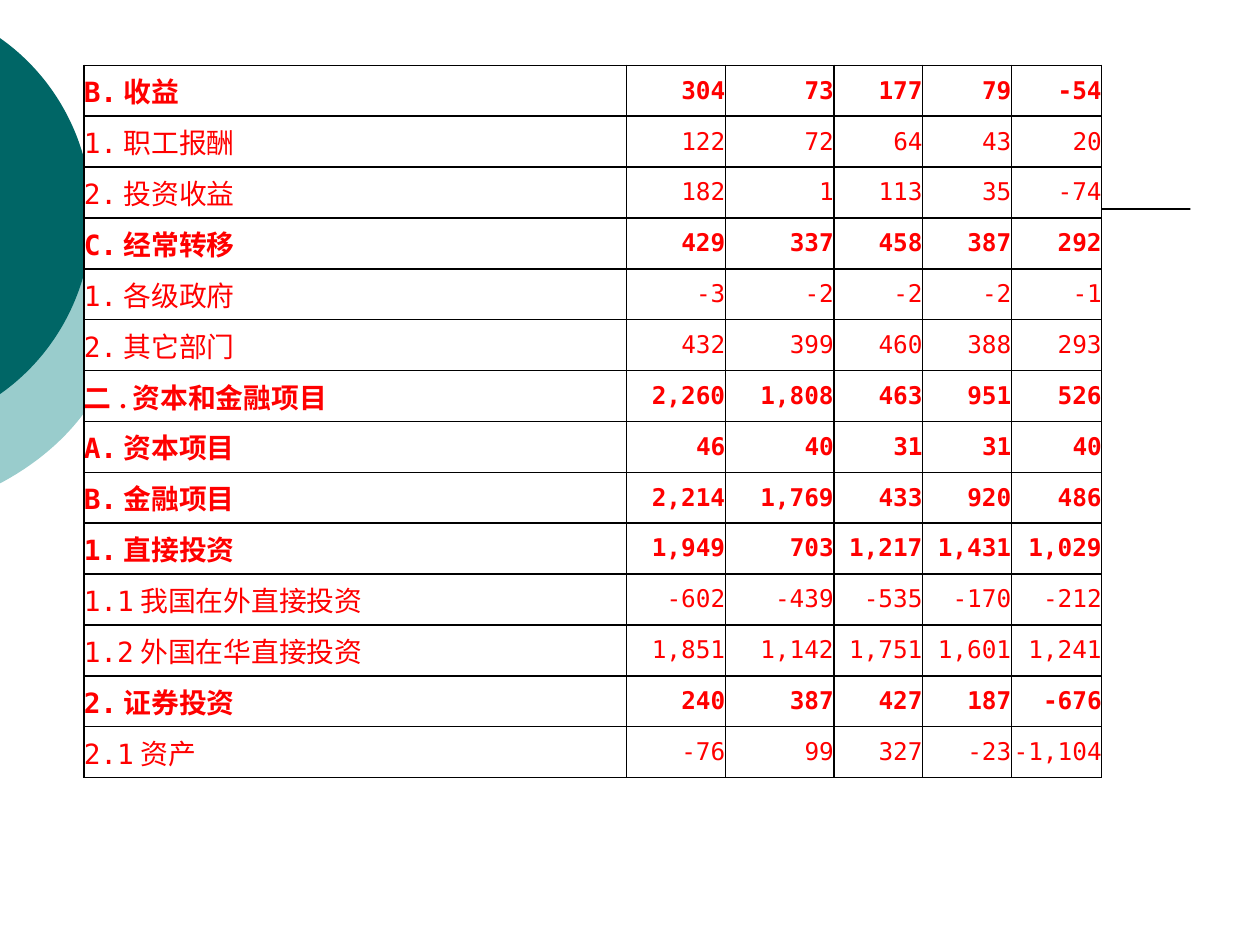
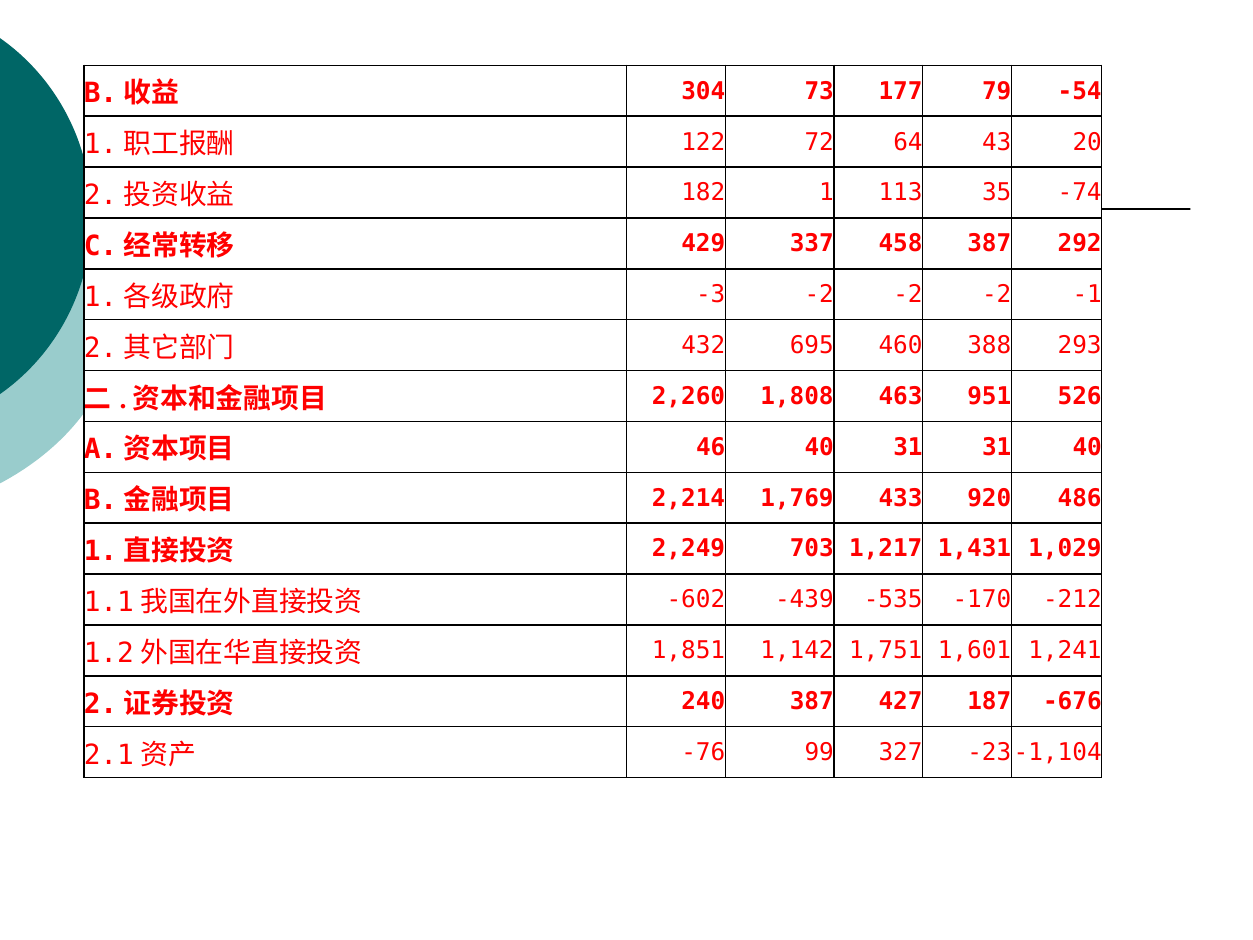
399: 399 -> 695
1,949: 1,949 -> 2,249
